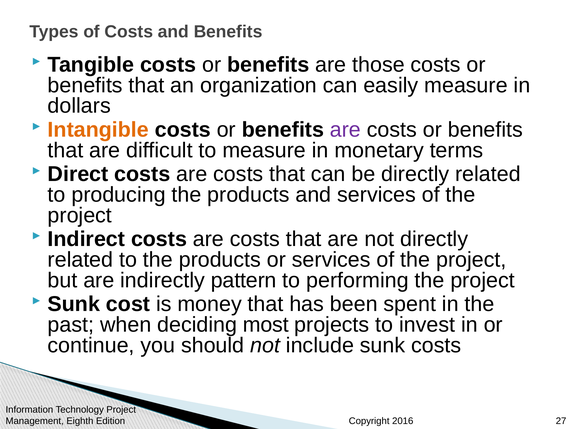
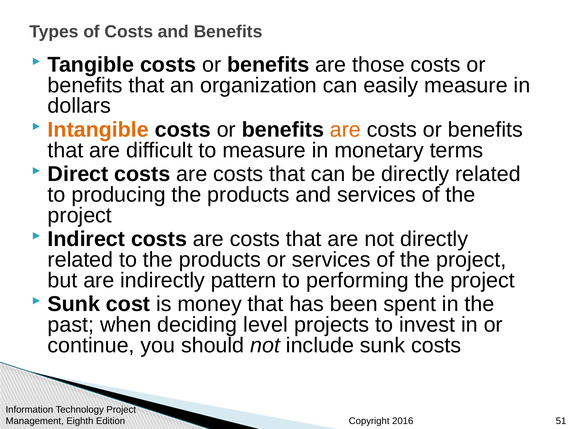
are at (345, 130) colour: purple -> orange
most: most -> level
27: 27 -> 51
